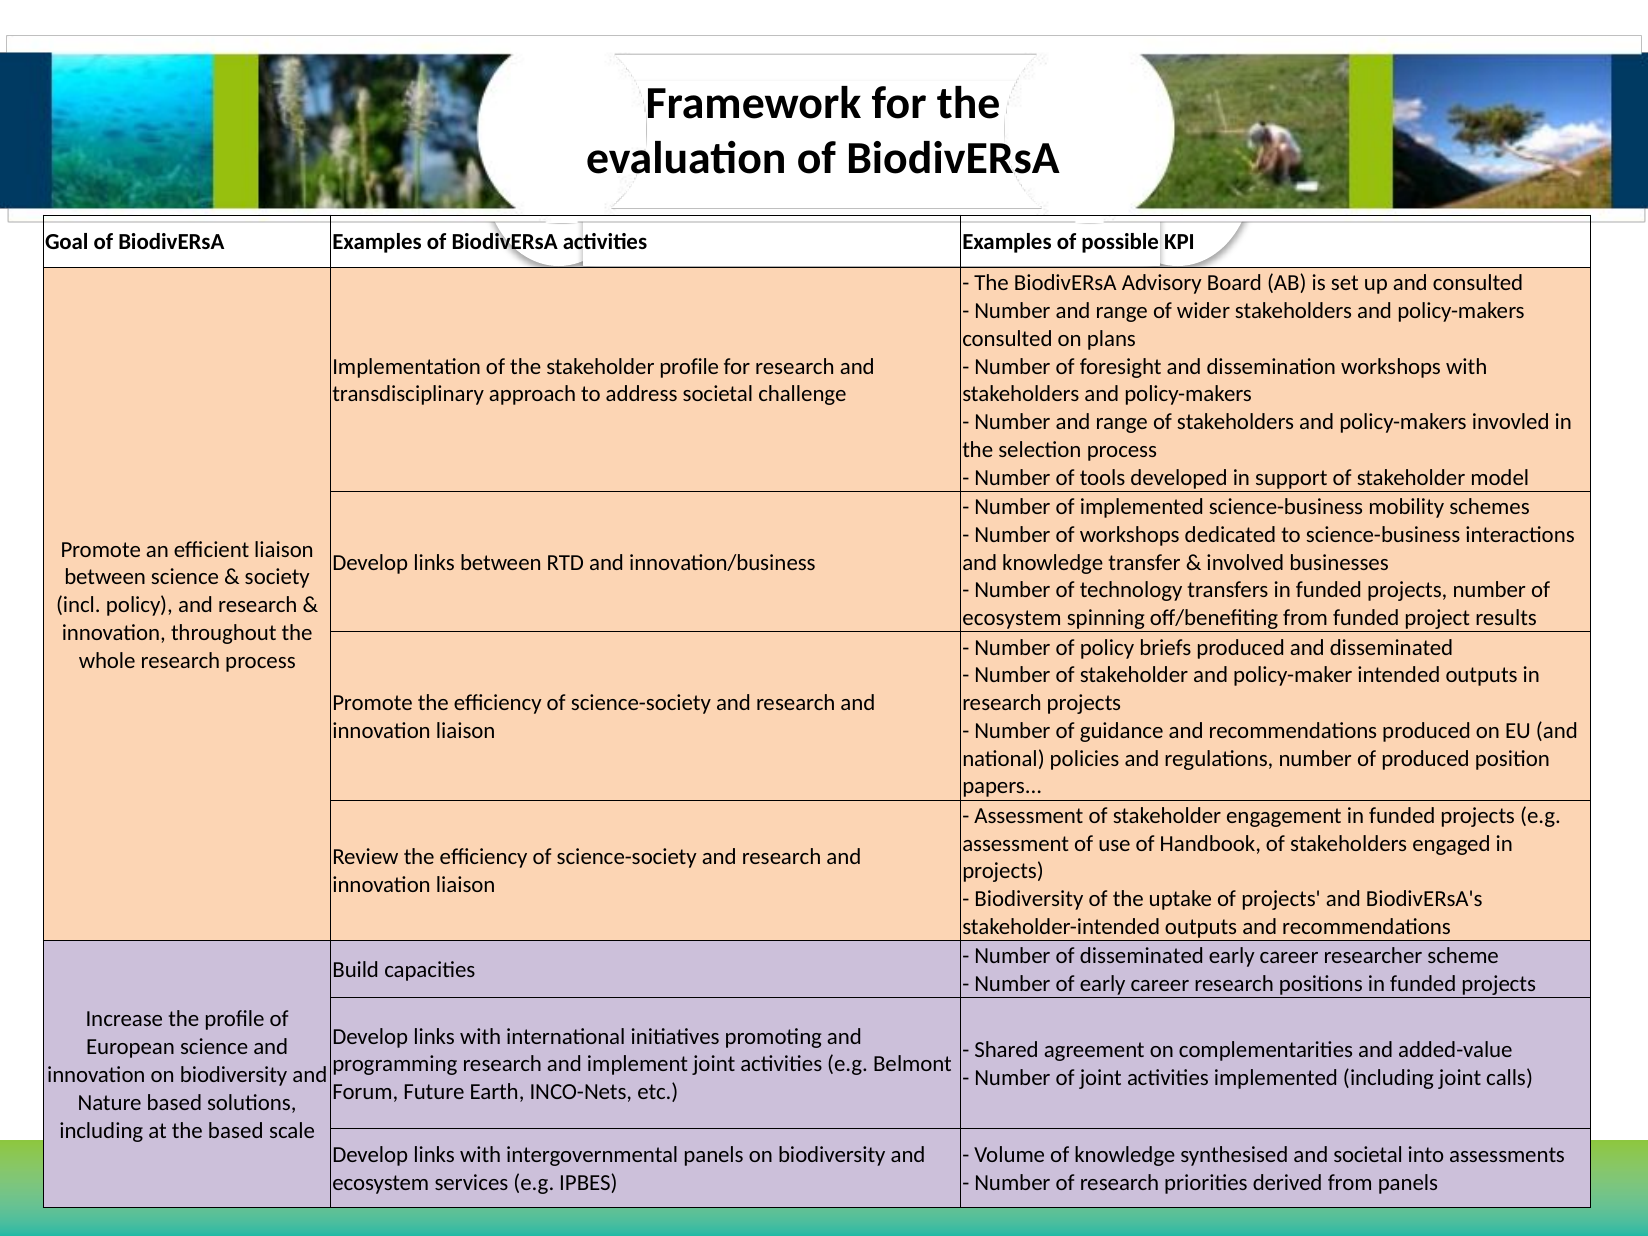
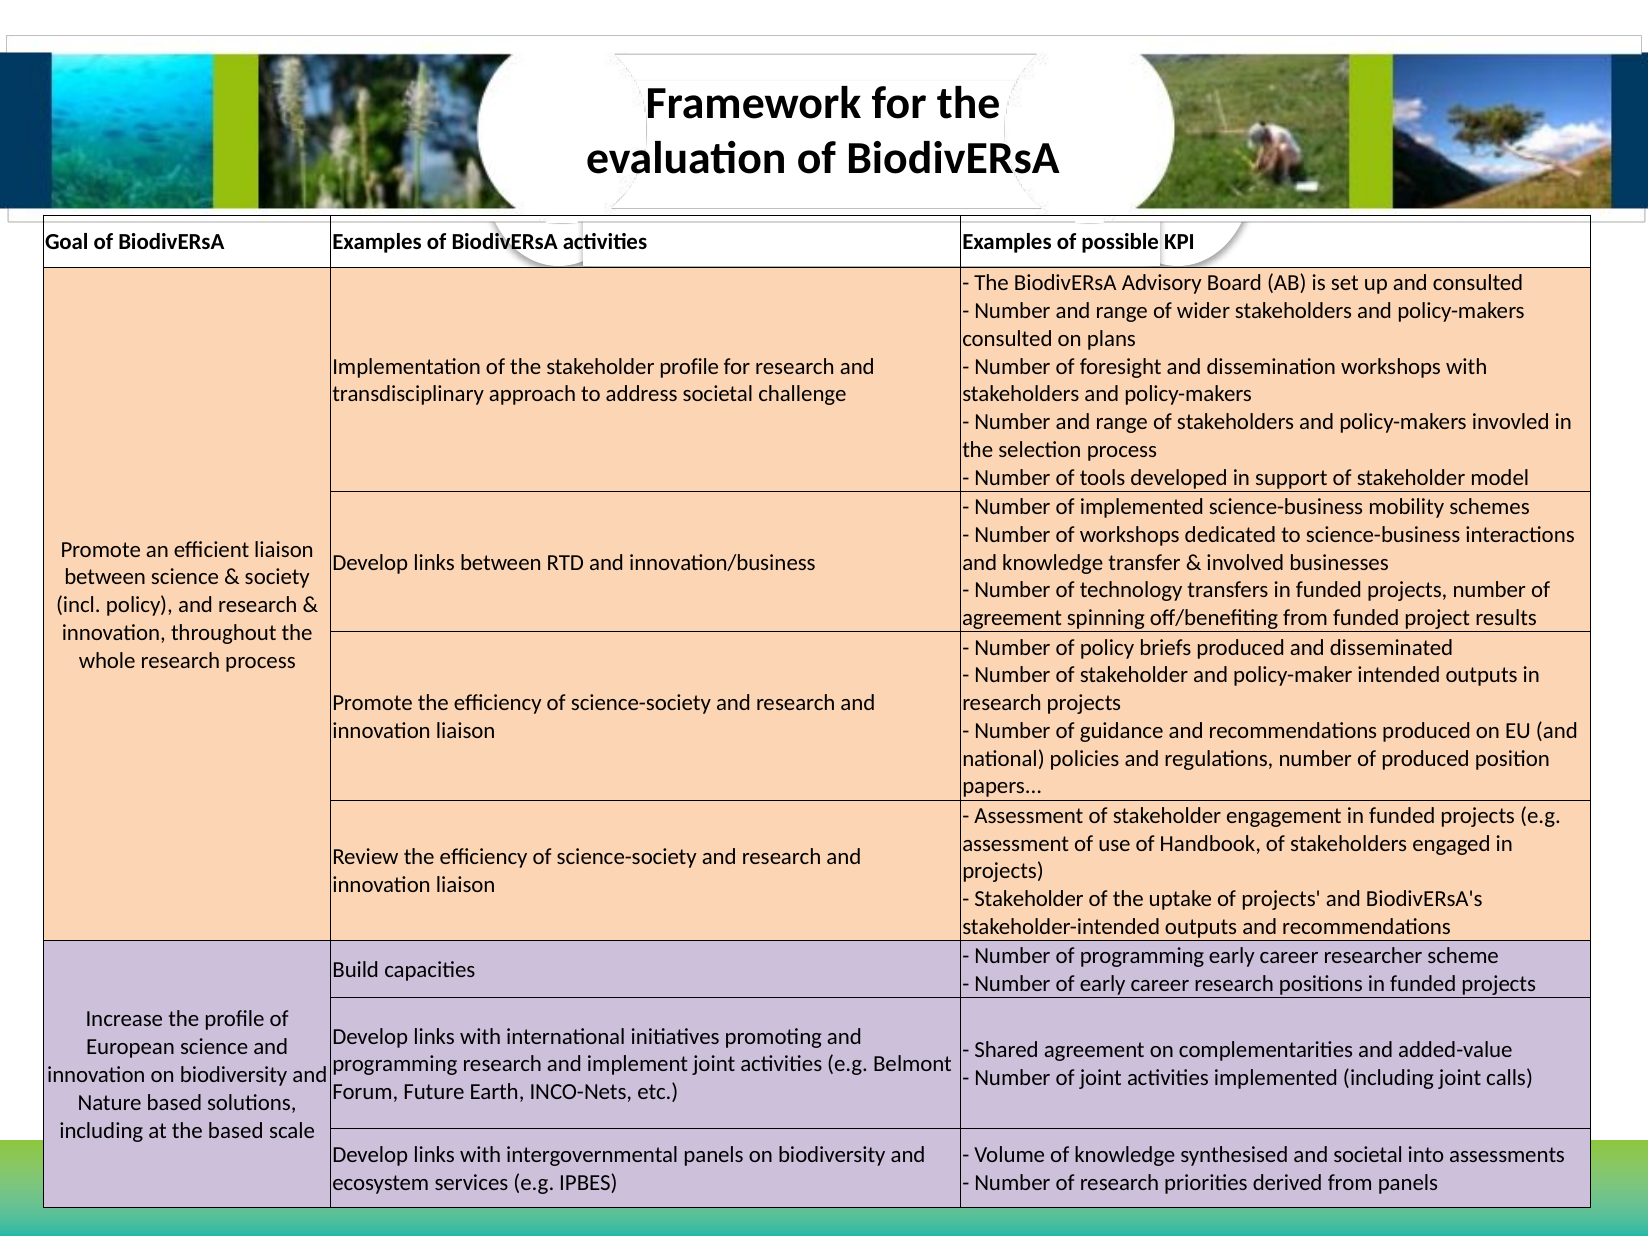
ecosystem at (1012, 618): ecosystem -> agreement
Biodiversity at (1029, 899): Biodiversity -> Stakeholder
of disseminated: disseminated -> programming
